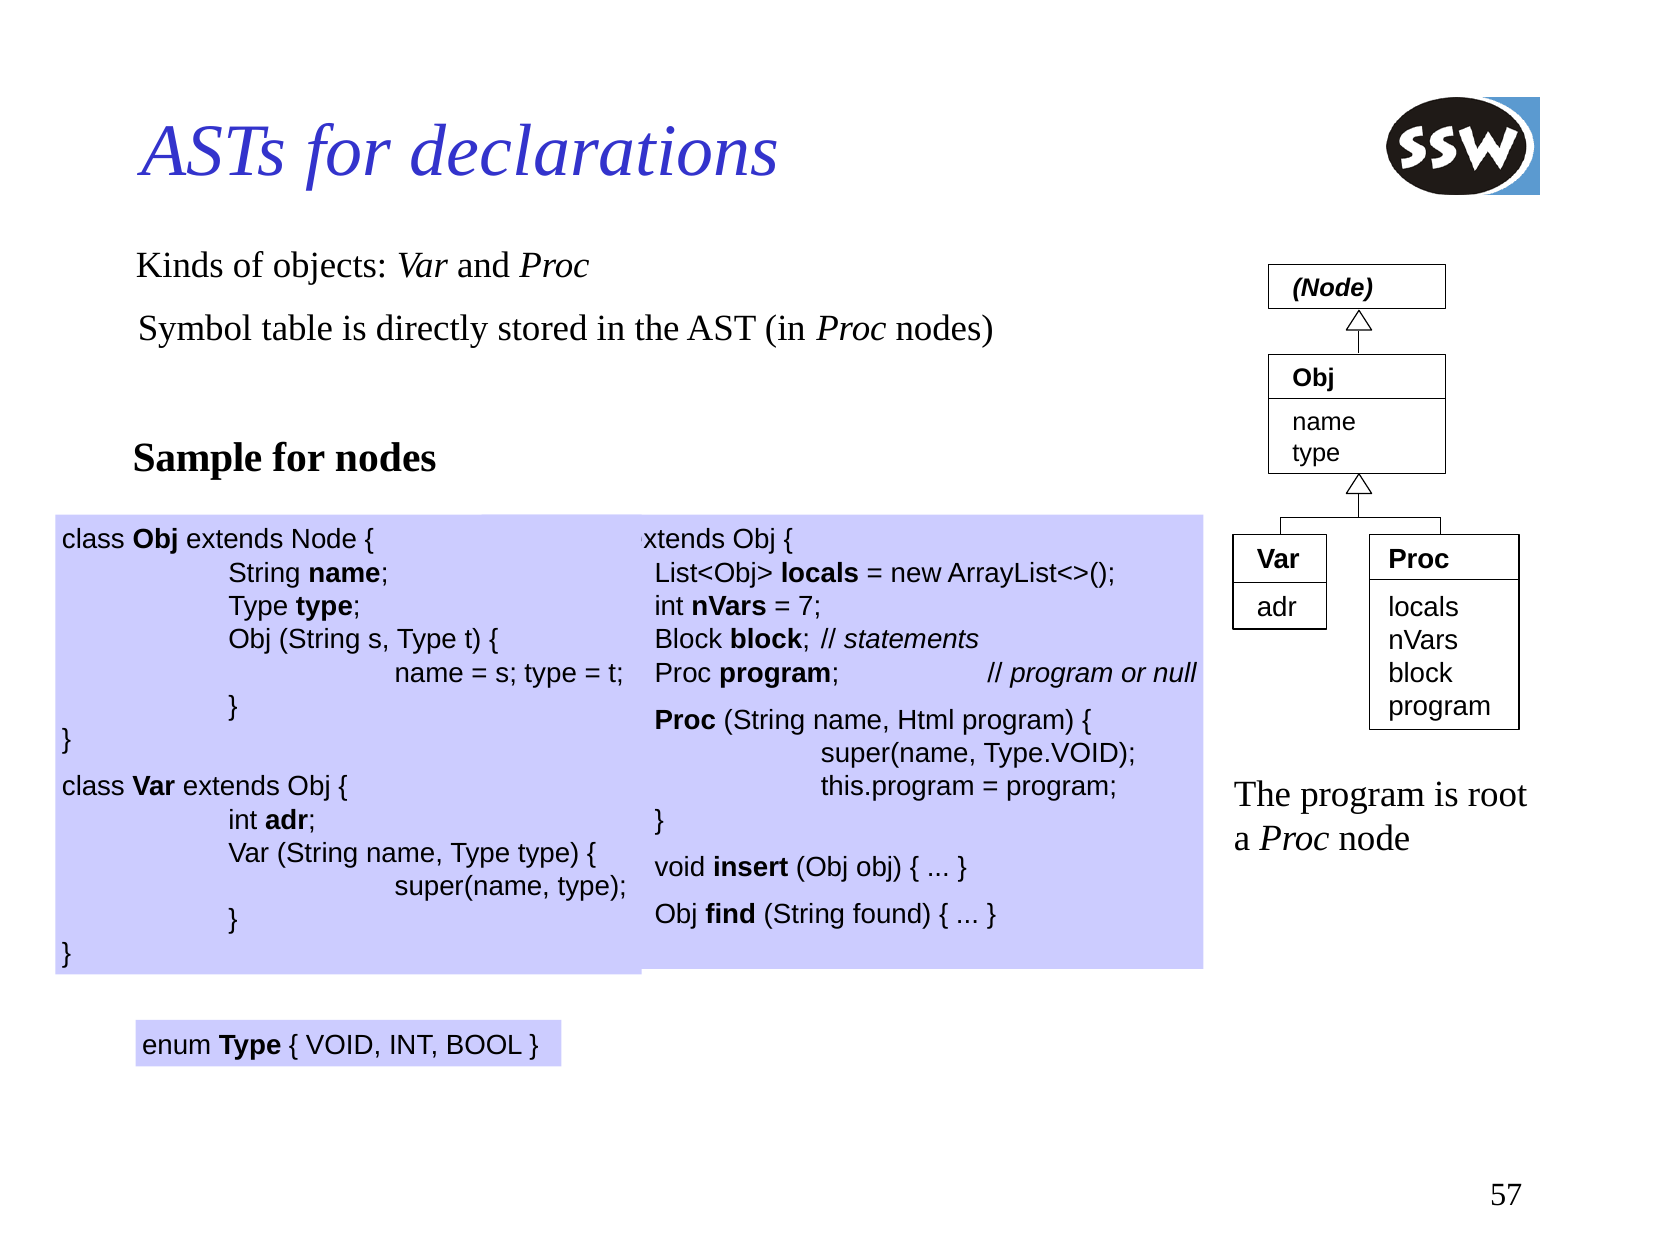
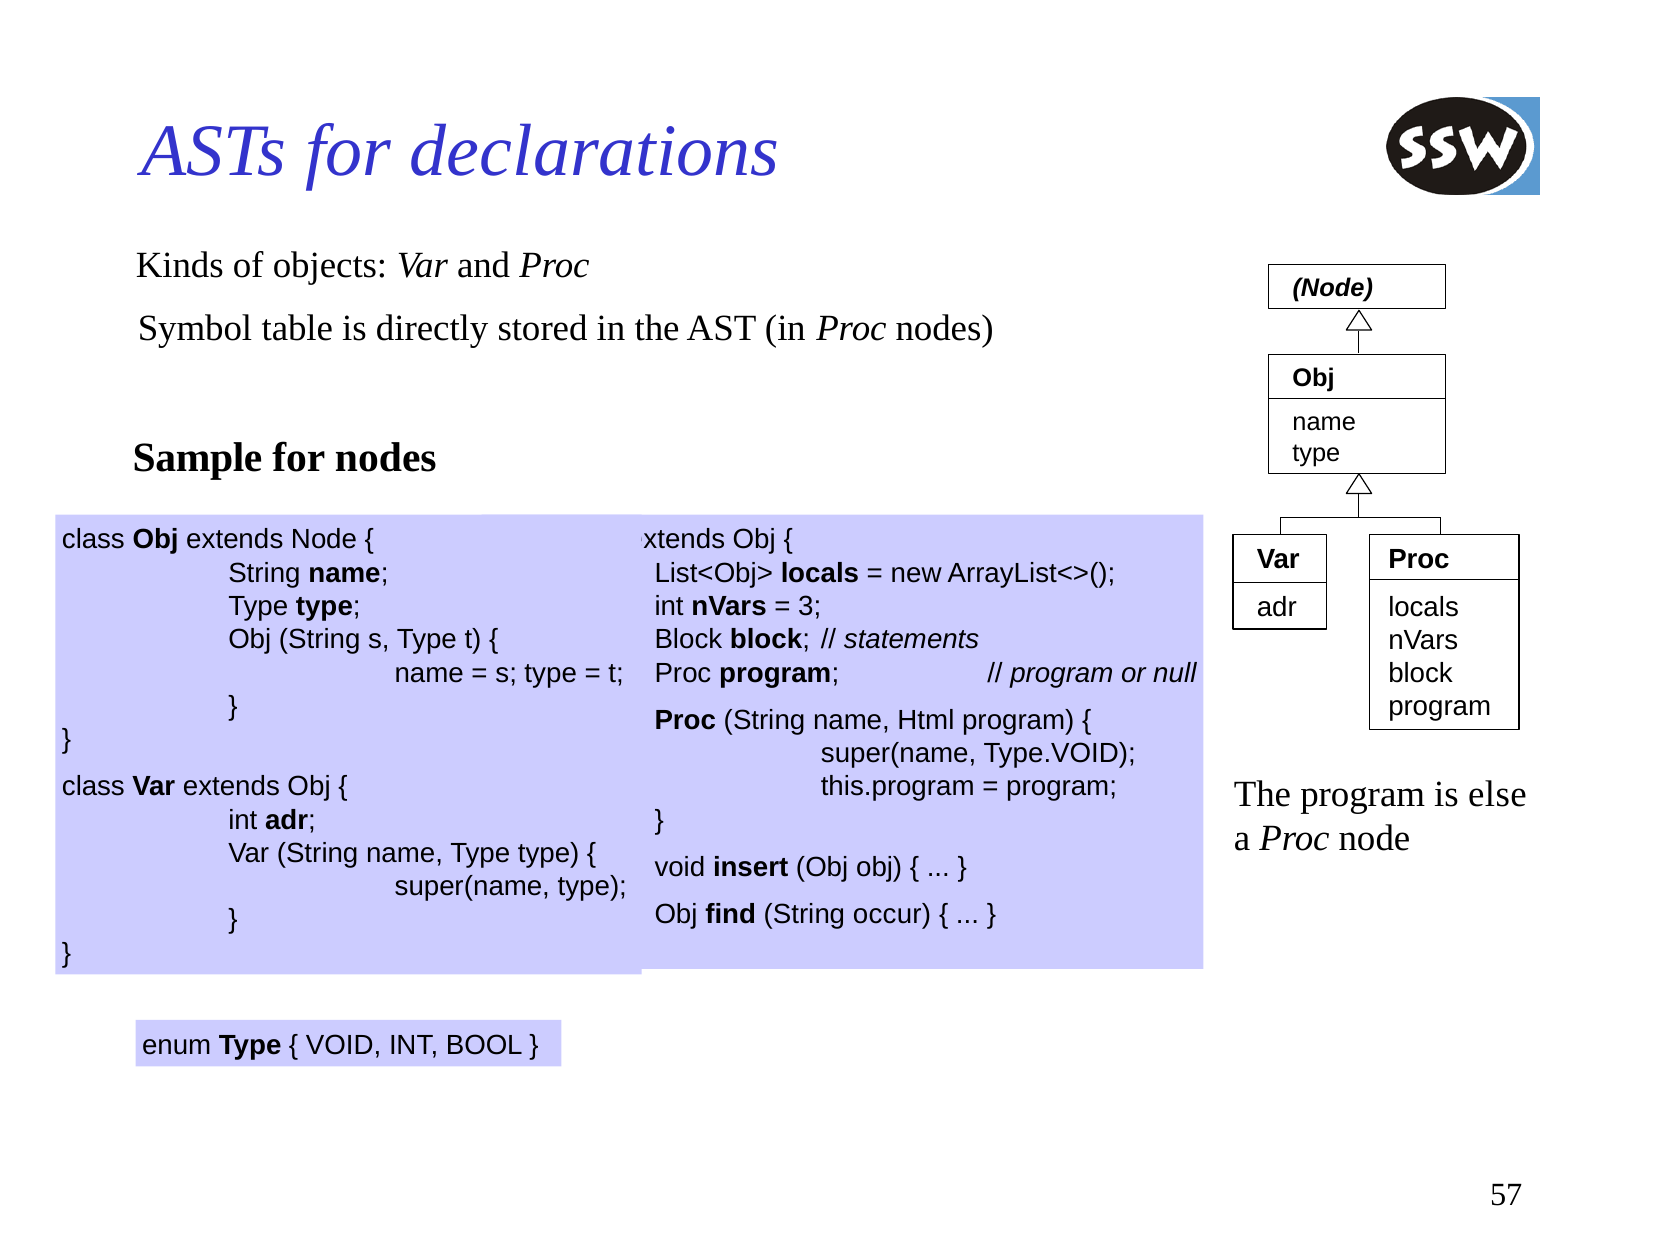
7: 7 -> 3
root: root -> else
found: found -> occur
